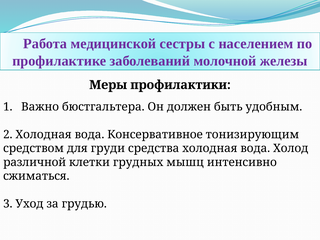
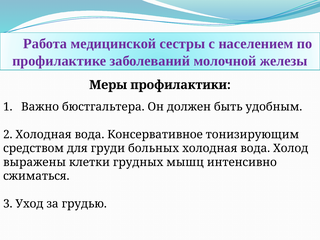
средства: средства -> больных
различной: различной -> выражены
